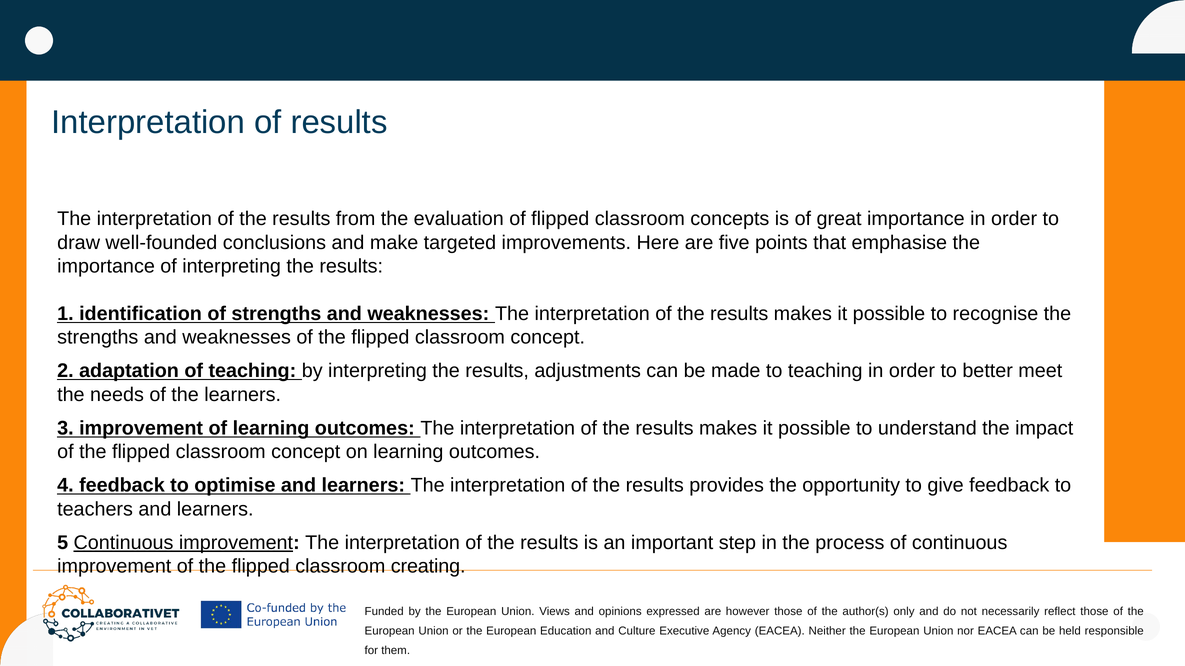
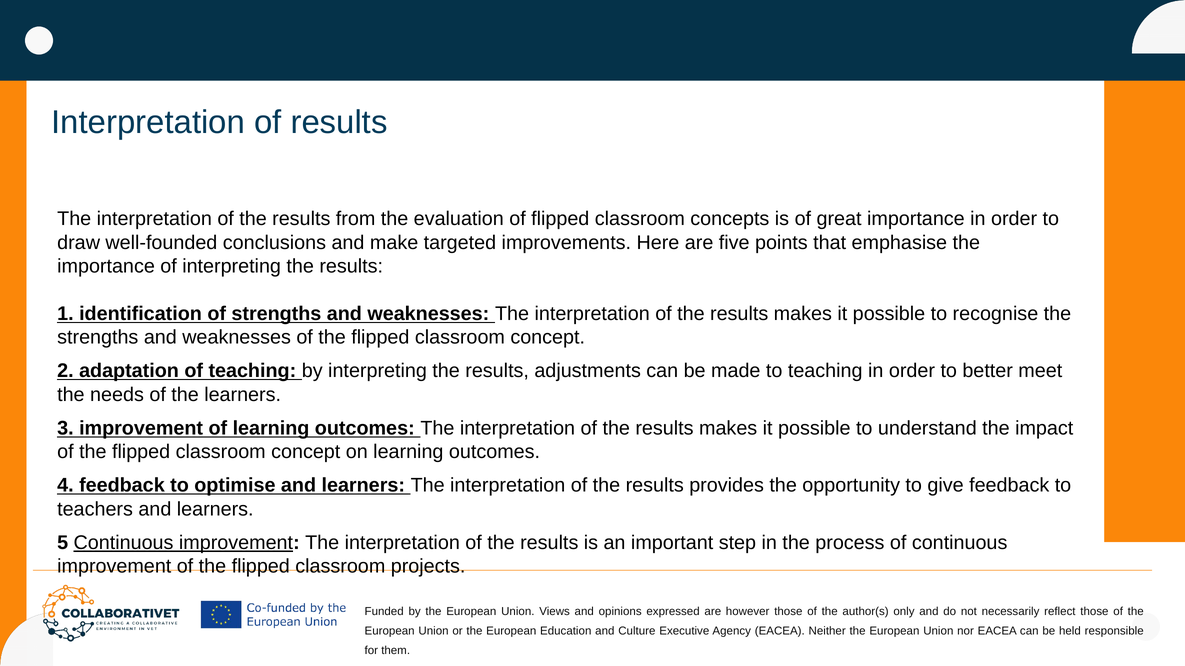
creating: creating -> projects
